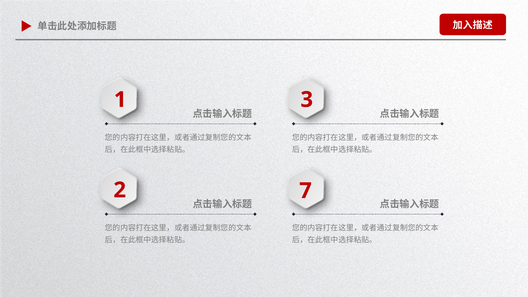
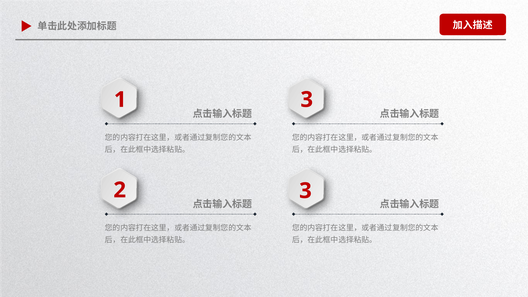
2 7: 7 -> 3
